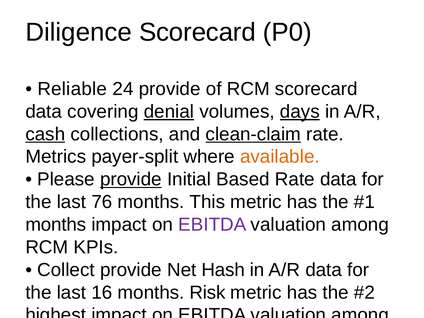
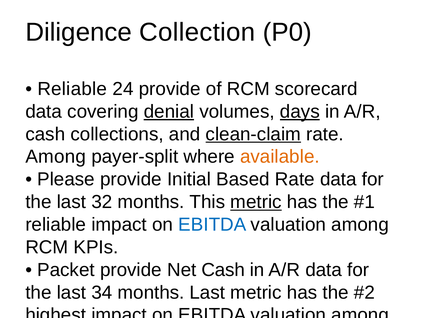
Diligence Scorecard: Scorecard -> Collection
cash at (45, 134) underline: present -> none
Metrics at (56, 157): Metrics -> Among
provide at (131, 179) underline: present -> none
76: 76 -> 32
metric at (256, 202) underline: none -> present
months at (56, 225): months -> reliable
EBITDA at (212, 225) colour: purple -> blue
Collect at (66, 270): Collect -> Packet
Net Hash: Hash -> Cash
16: 16 -> 34
months Risk: Risk -> Last
